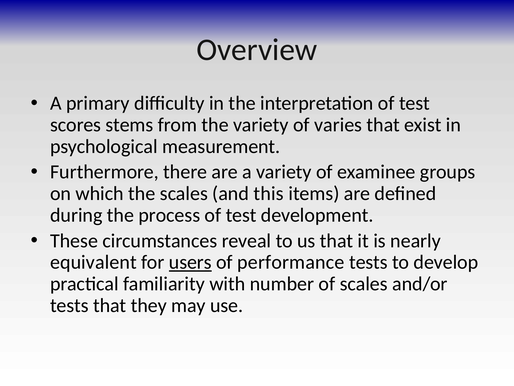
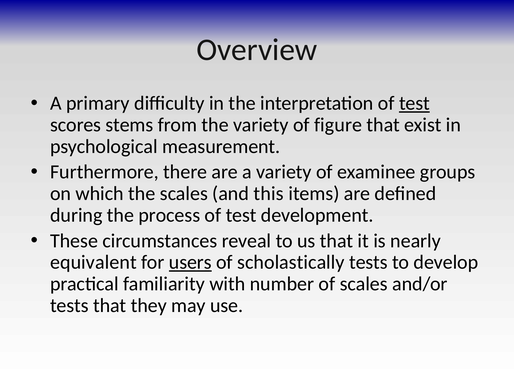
test at (414, 103) underline: none -> present
varies: varies -> figure
performance: performance -> scholastically
